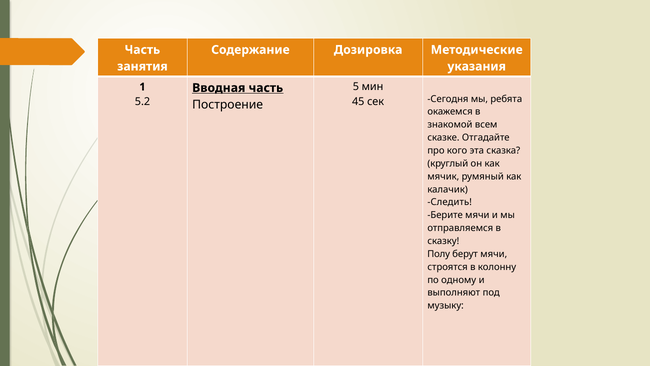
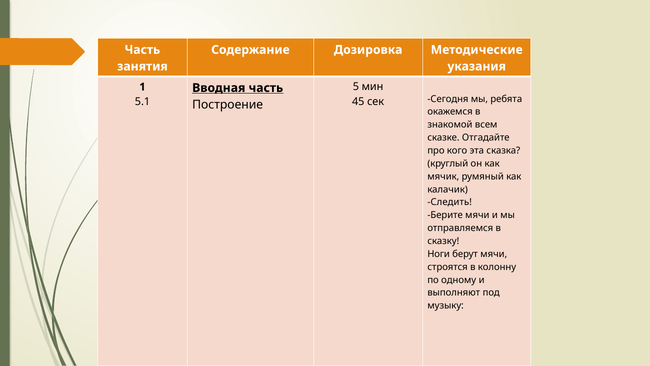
5.2: 5.2 -> 5.1
Полу: Полу -> Ноги
